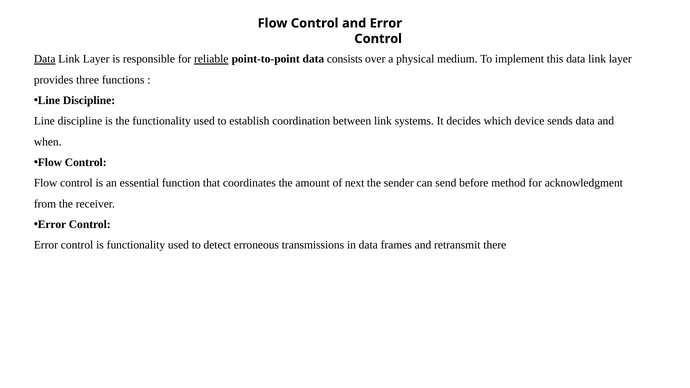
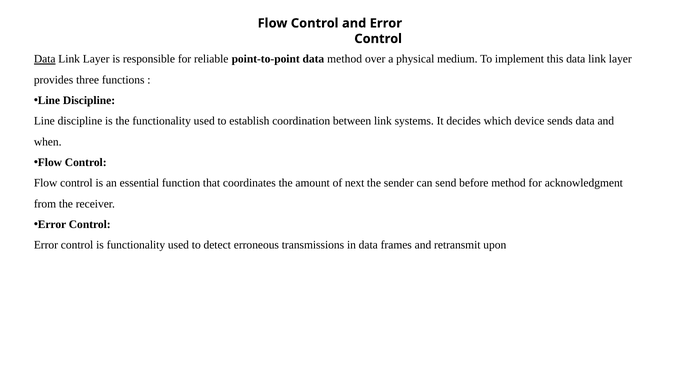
reliable underline: present -> none
data consists: consists -> method
there: there -> upon
